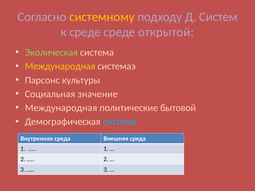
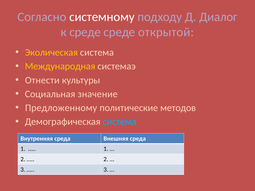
системному colour: yellow -> white
Систем: Систем -> Диалог
Эколическая colour: light green -> yellow
Парсонс: Парсонс -> Отнести
Международная at (61, 108): Международная -> Предложенному
бытовой: бытовой -> методов
